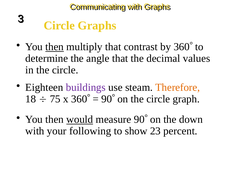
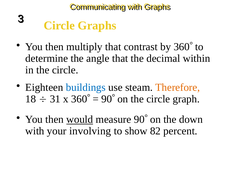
then at (55, 47) underline: present -> none
values: values -> within
buildings colour: purple -> blue
75: 75 -> 31
following: following -> involving
23: 23 -> 82
